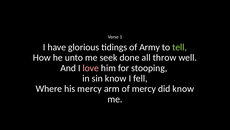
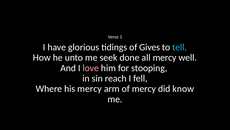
Army: Army -> Gives
tell colour: light green -> light blue
all throw: throw -> mercy
sin know: know -> reach
